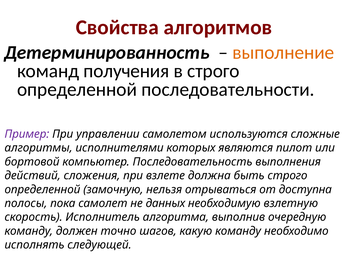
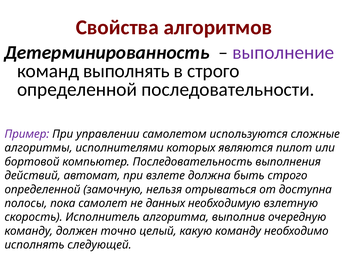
выполнение colour: orange -> purple
получения: получения -> выполнять
сложения: сложения -> автомат
шагов: шагов -> целый
